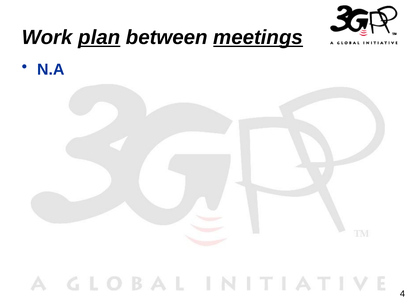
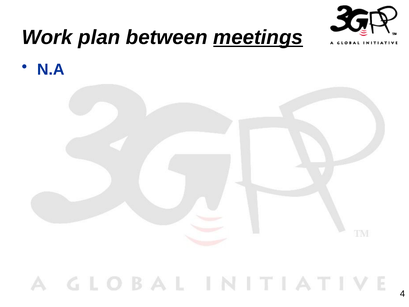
plan underline: present -> none
